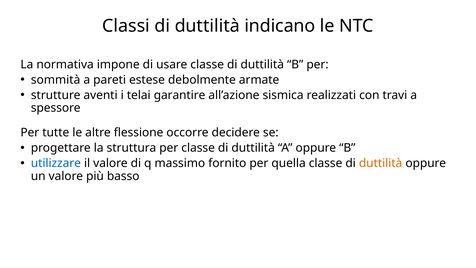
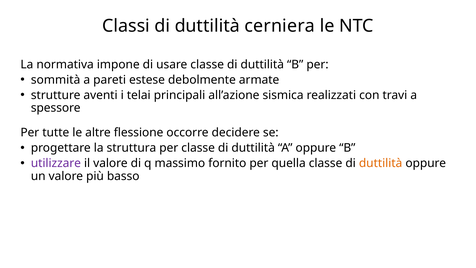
indicano: indicano -> cerniera
garantire: garantire -> principali
utilizzare colour: blue -> purple
